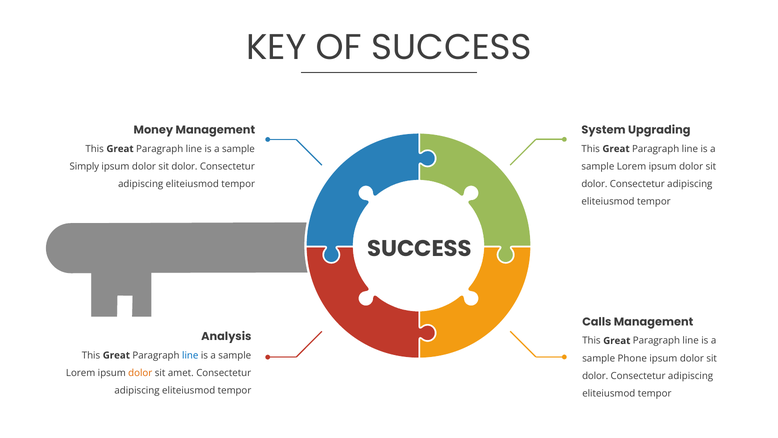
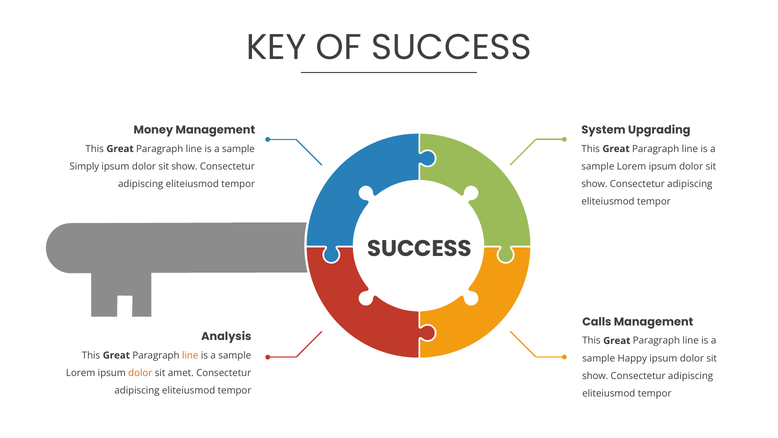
dolor at (184, 166): dolor -> show
dolor at (594, 184): dolor -> show
line at (190, 355) colour: blue -> orange
Phone: Phone -> Happy
dolor at (595, 375): dolor -> show
